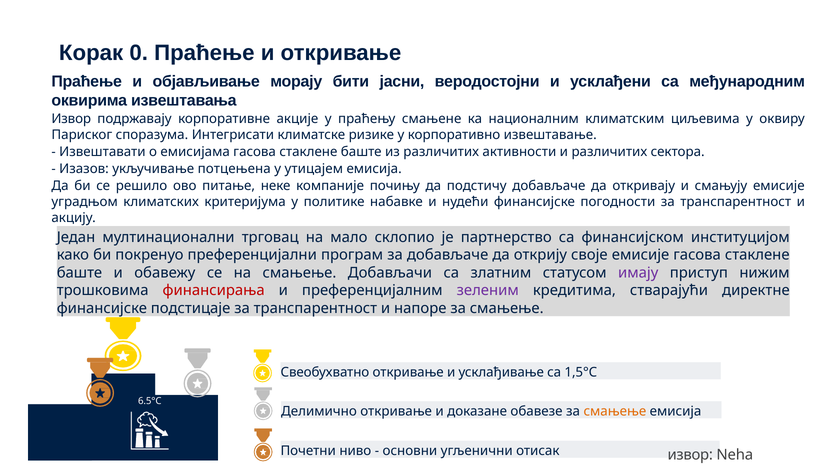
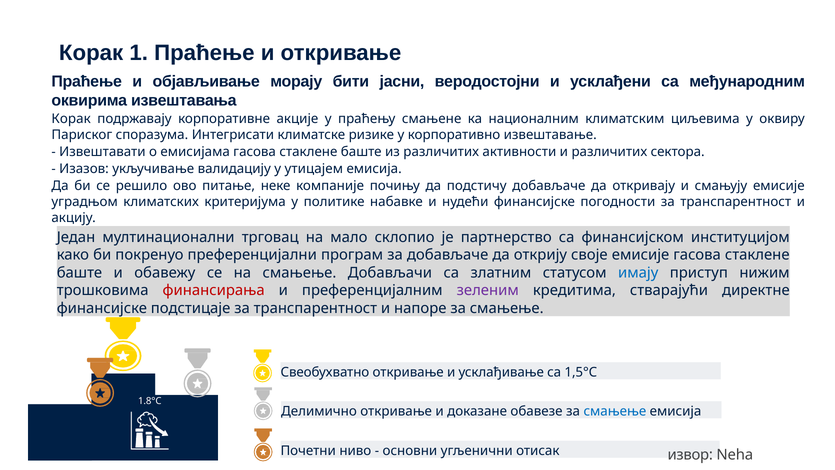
0: 0 -> 1
Извор at (71, 119): Извор -> Корак
потцењена: потцењена -> валидацију
имају colour: purple -> blue
6.5°C: 6.5°C -> 1.8°C
смањење at (615, 411) colour: orange -> blue
